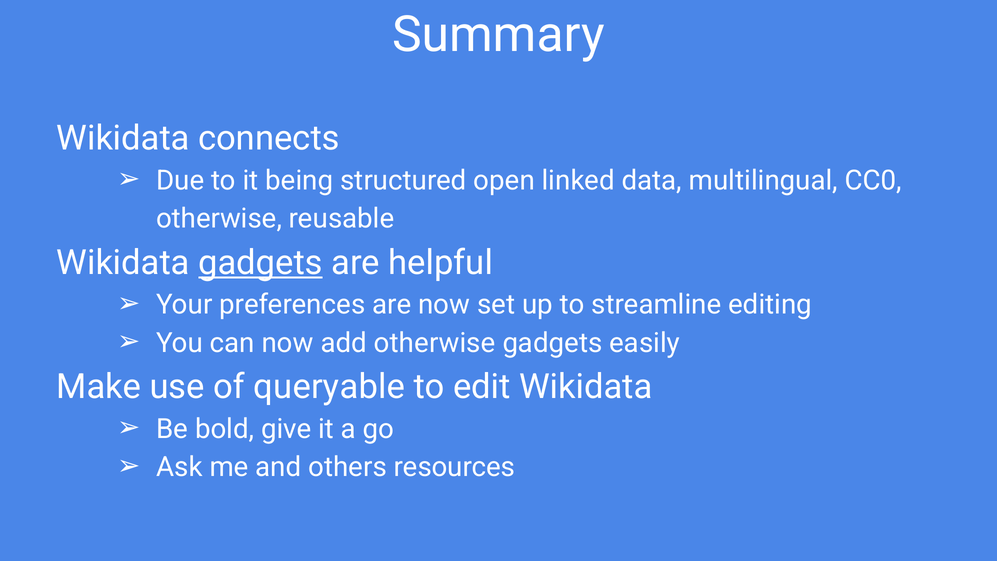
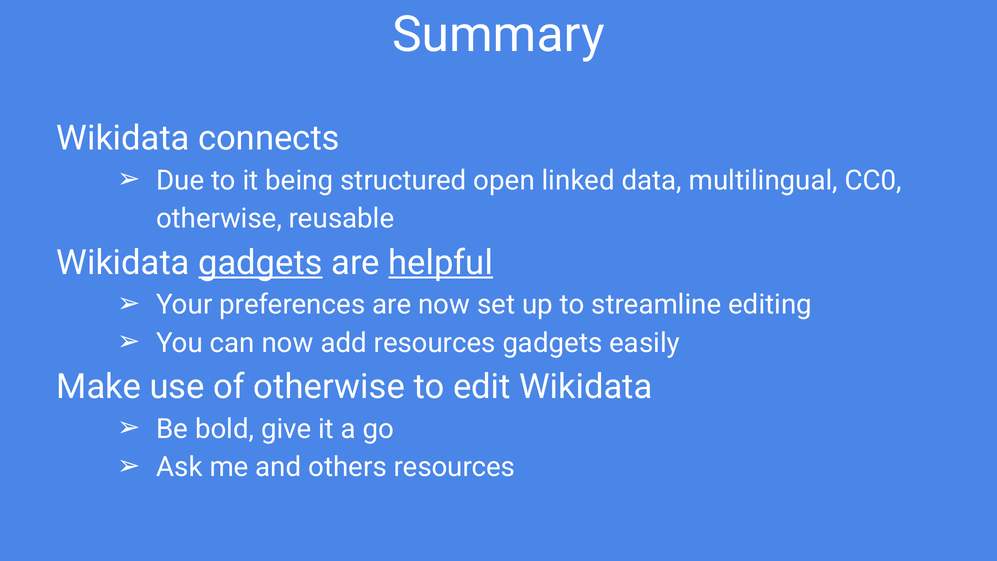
helpful underline: none -> present
add otherwise: otherwise -> resources
of queryable: queryable -> otherwise
